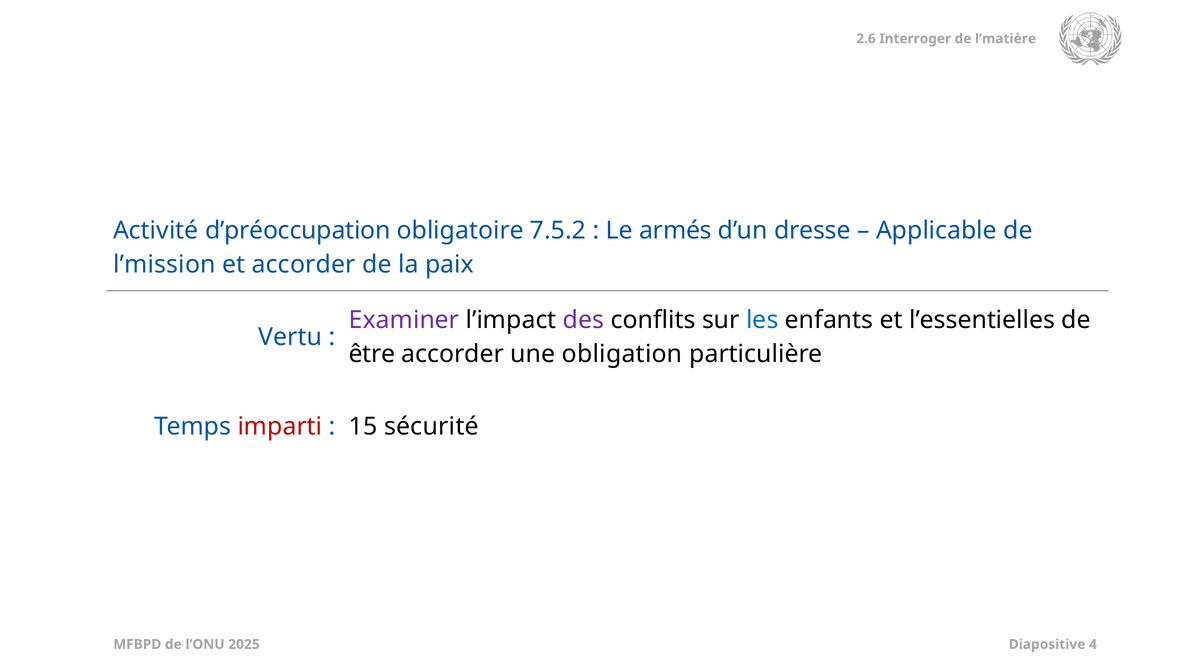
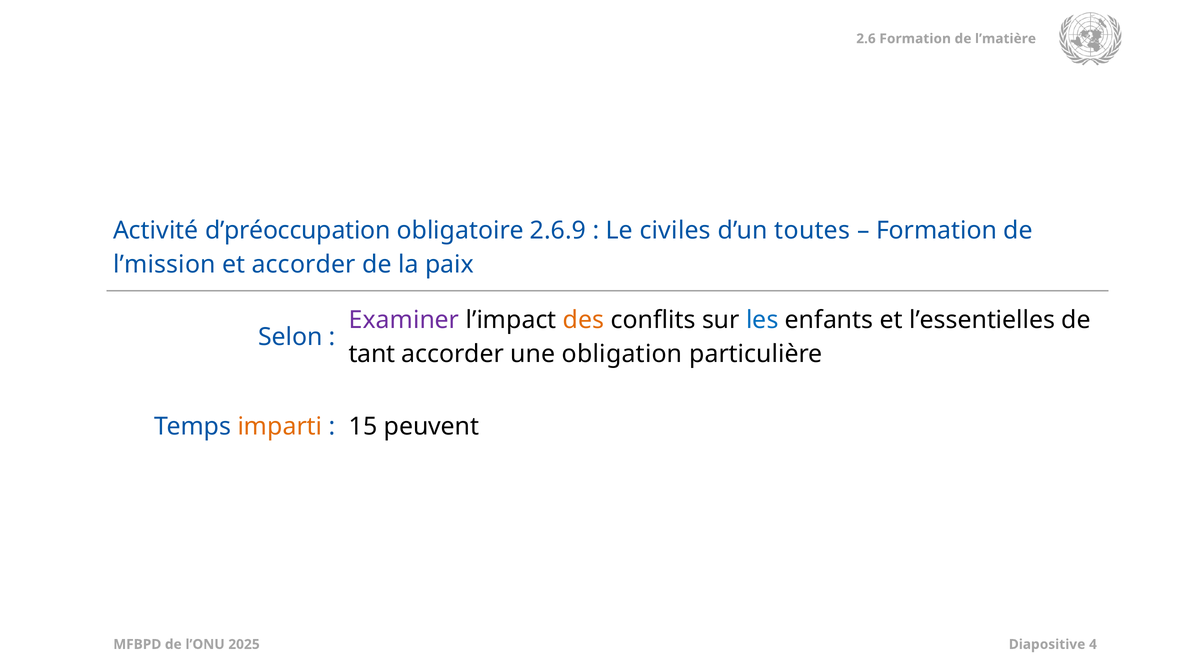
Interroger at (915, 39): Interroger -> Formation
7.5.2: 7.5.2 -> 2.6.9
armés: armés -> civiles
dresse: dresse -> toutes
Applicable at (936, 231): Applicable -> Formation
des colour: purple -> orange
Vertu: Vertu -> Selon
être: être -> tant
imparti colour: red -> orange
sécurité: sécurité -> peuvent
